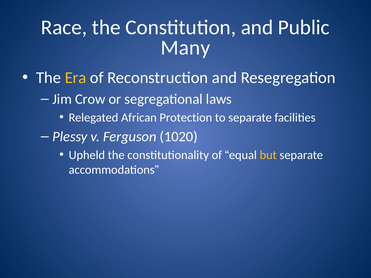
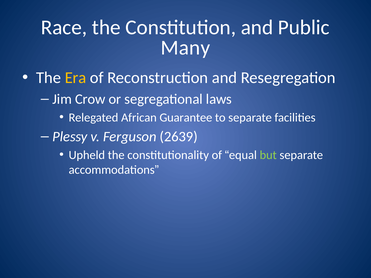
Protection: Protection -> Guarantee
1020: 1020 -> 2639
but colour: yellow -> light green
